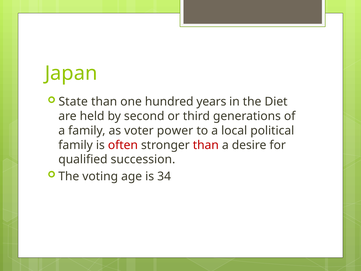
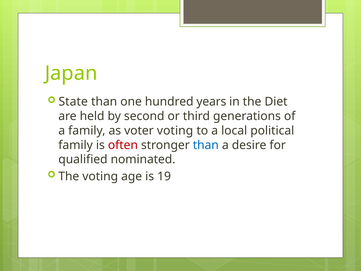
voter power: power -> voting
than at (206, 145) colour: red -> blue
succession: succession -> nominated
34: 34 -> 19
